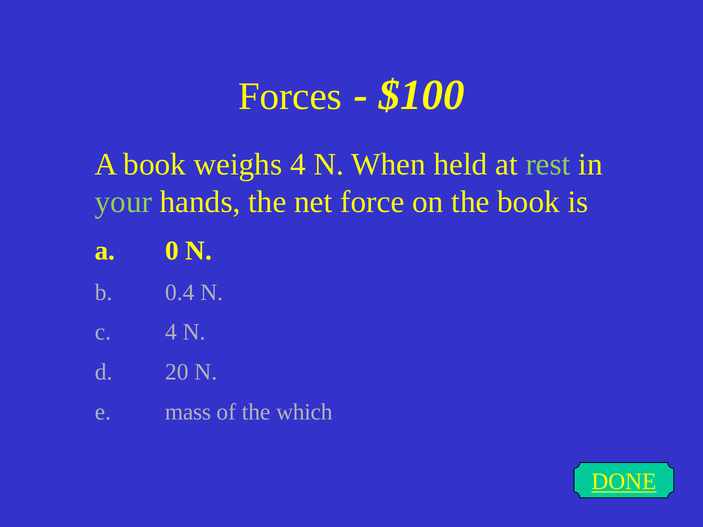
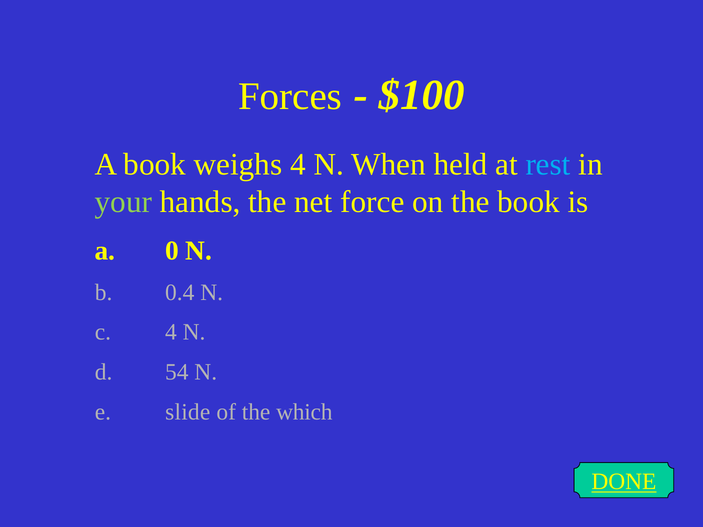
rest colour: light green -> light blue
20: 20 -> 54
mass: mass -> slide
